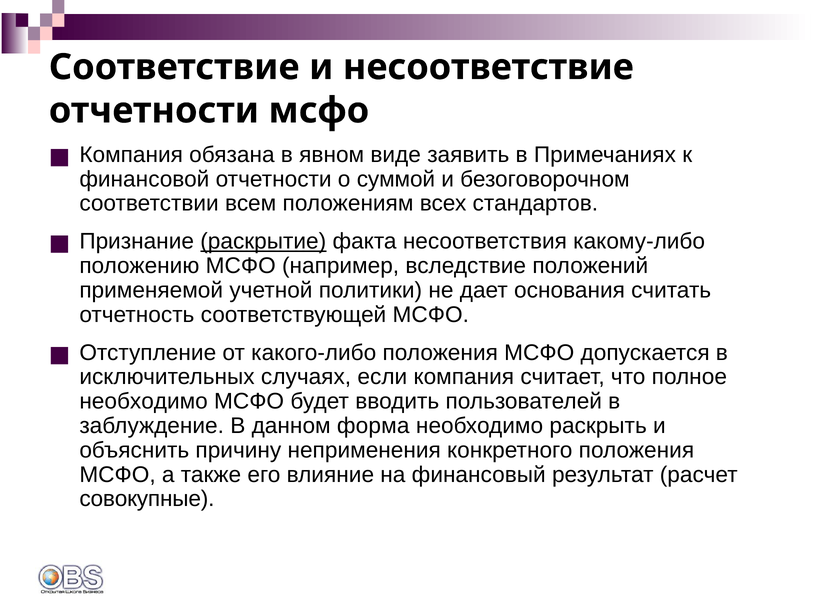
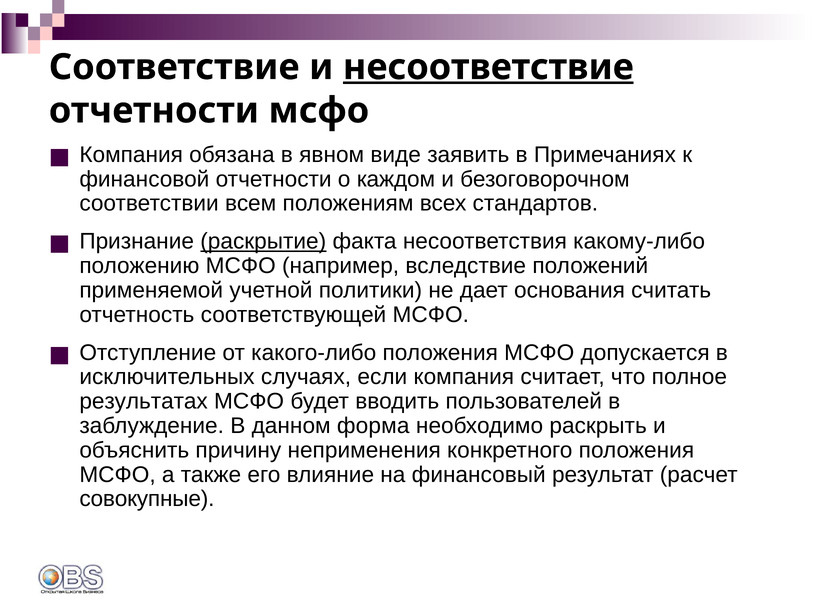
несоответствие underline: none -> present
суммой: суммой -> каждом
необходимо at (144, 402): необходимо -> результатах
